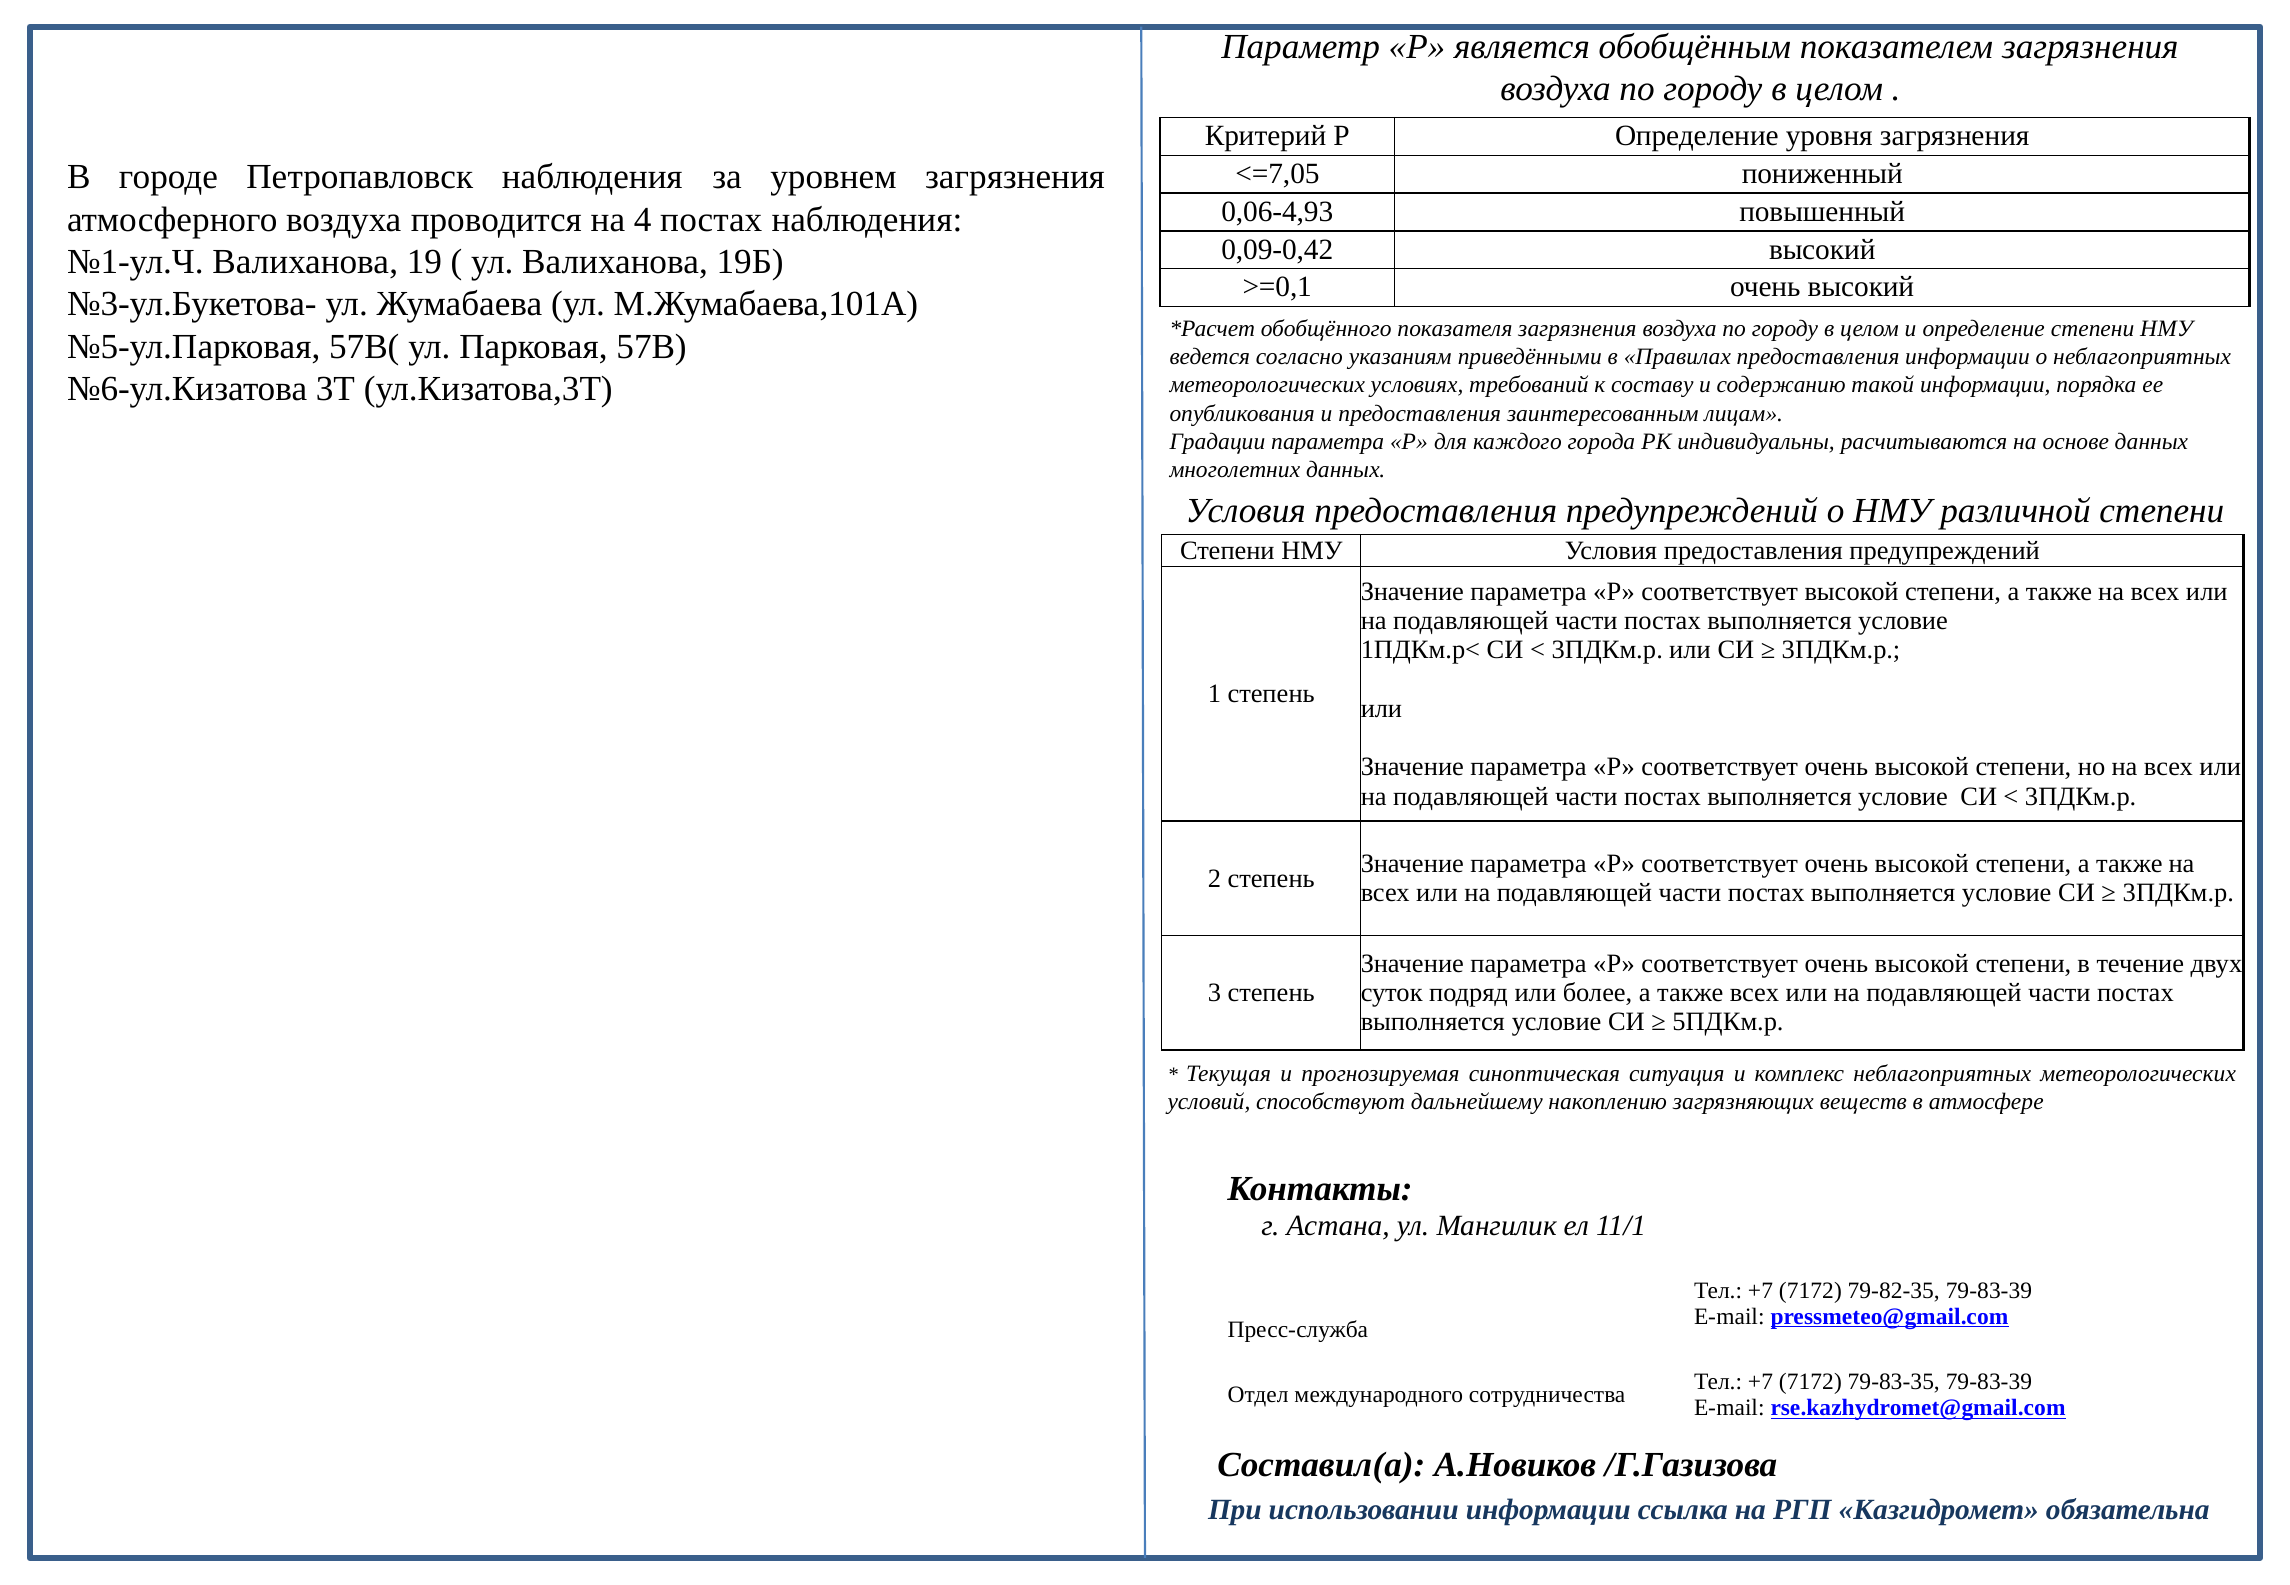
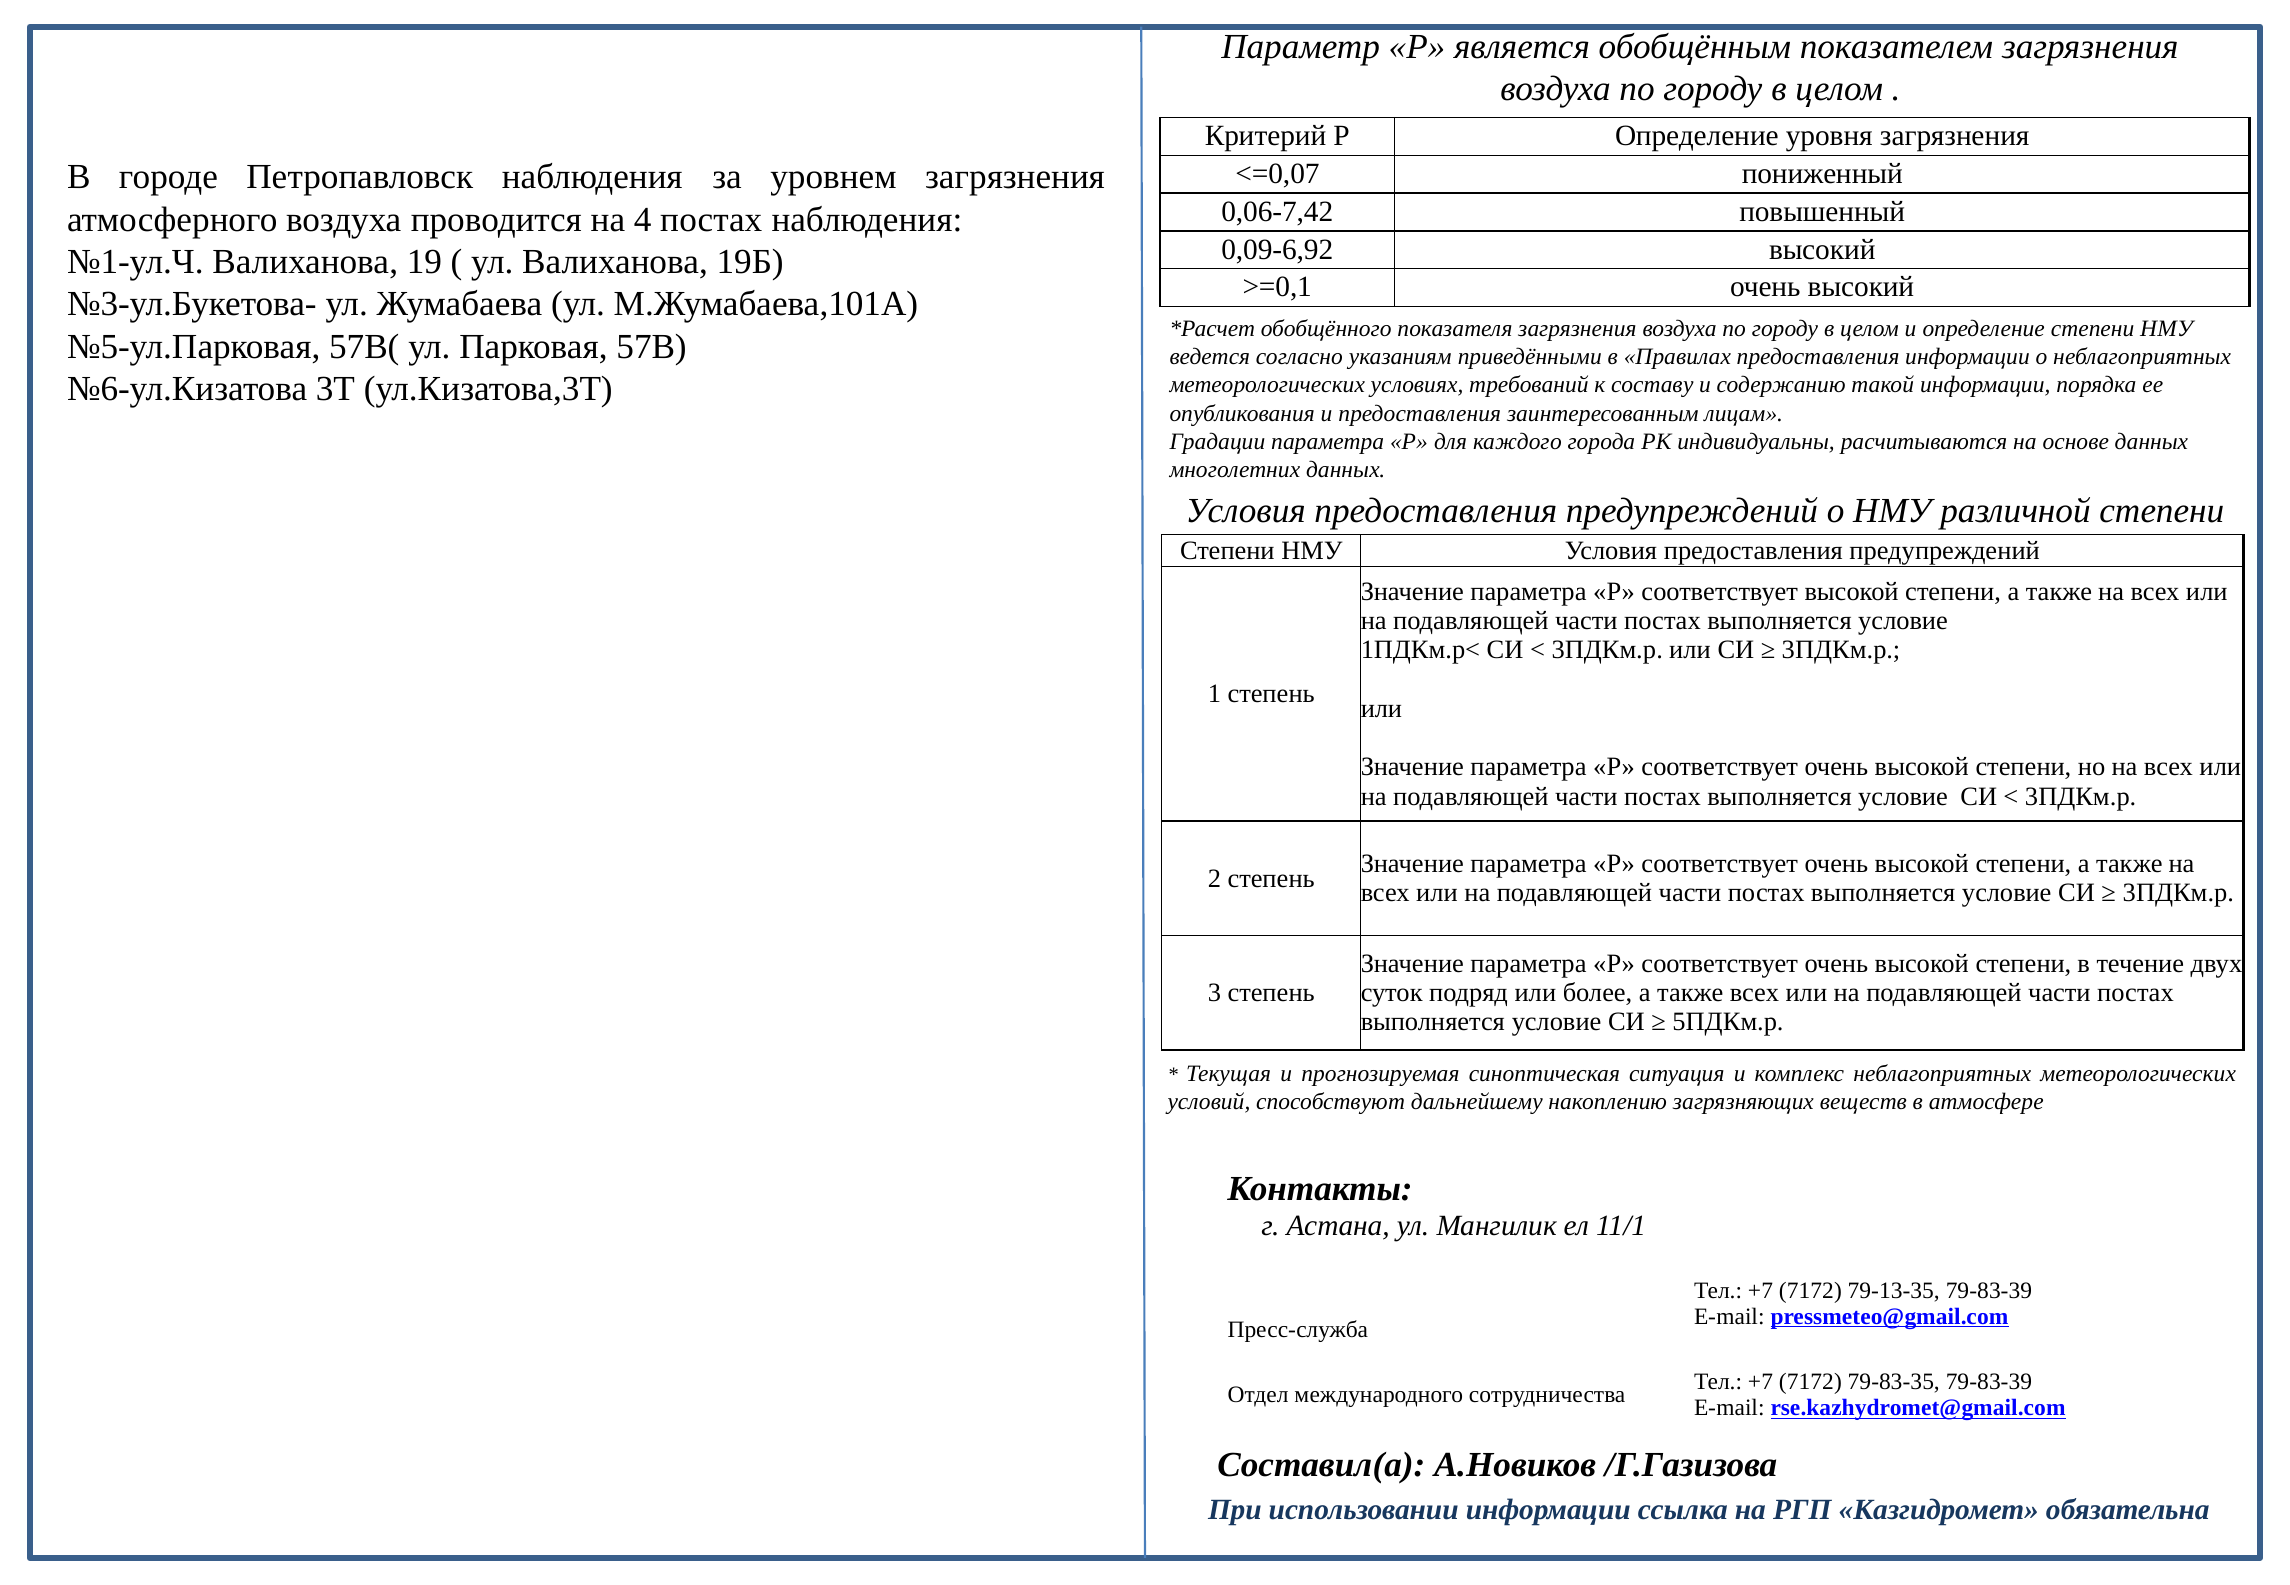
<=7,05: <=7,05 -> <=0,07
0,06-4,93: 0,06-4,93 -> 0,06-7,42
0,09-0,42: 0,09-0,42 -> 0,09-6,92
79-82-35: 79-82-35 -> 79-13-35
